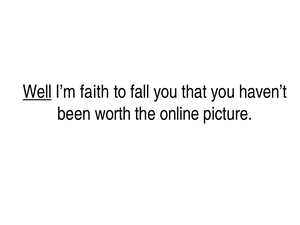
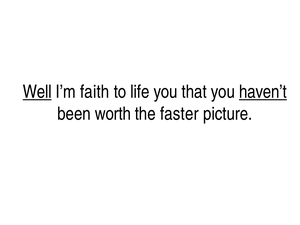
fall: fall -> life
haven’t underline: none -> present
online: online -> faster
